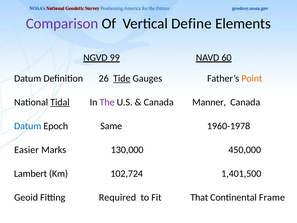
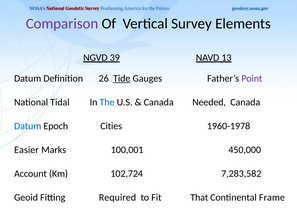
Define: Define -> Survey
99: 99 -> 39
60: 60 -> 13
Point colour: orange -> purple
Tidal underline: present -> none
The colour: purple -> blue
Manner: Manner -> Needed
Same: Same -> Cities
130,000: 130,000 -> 100,001
Lambert: Lambert -> Account
1,401,500: 1,401,500 -> 7,283,582
